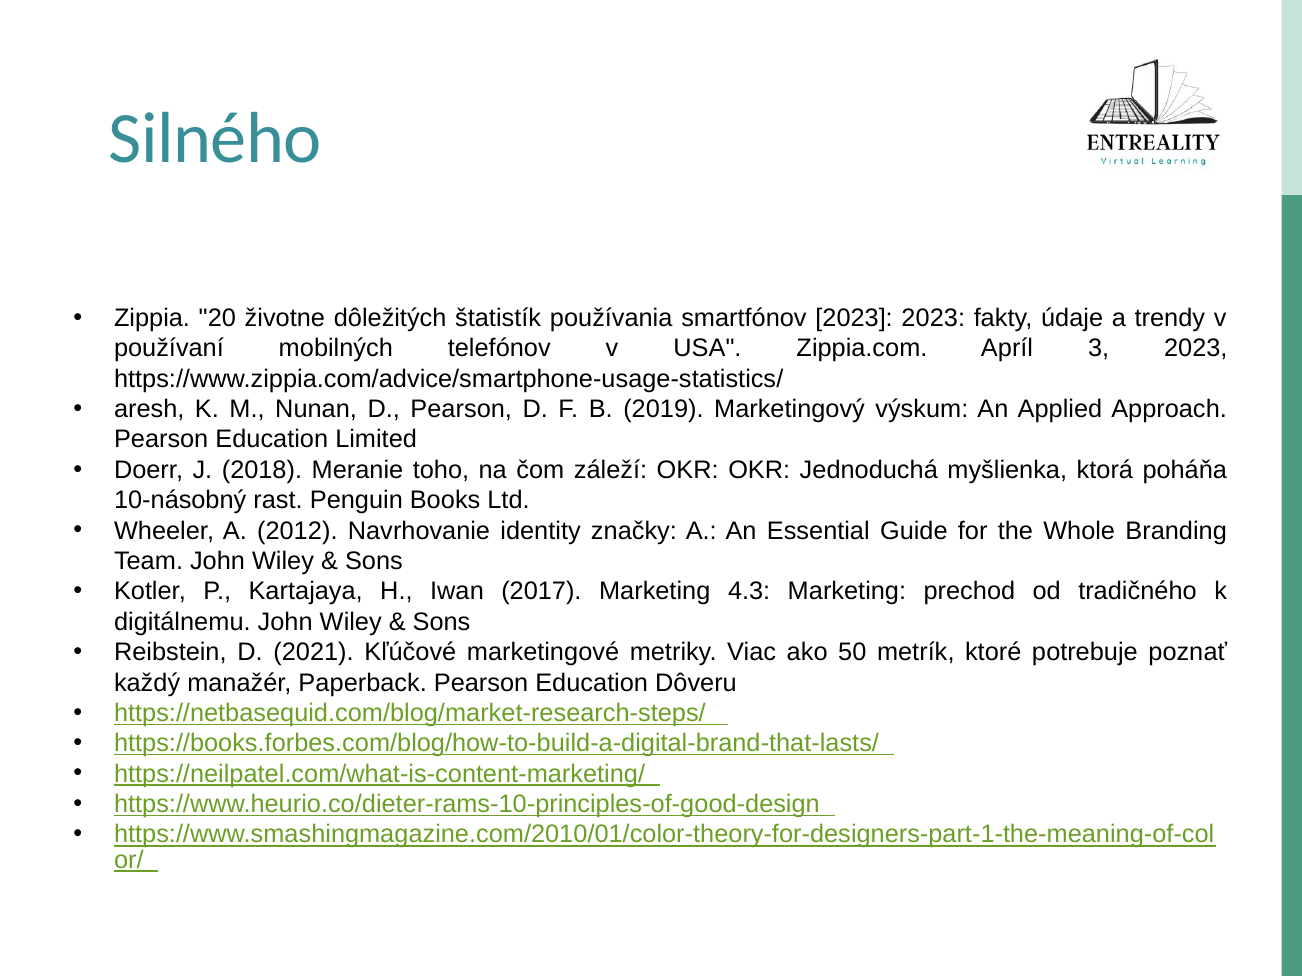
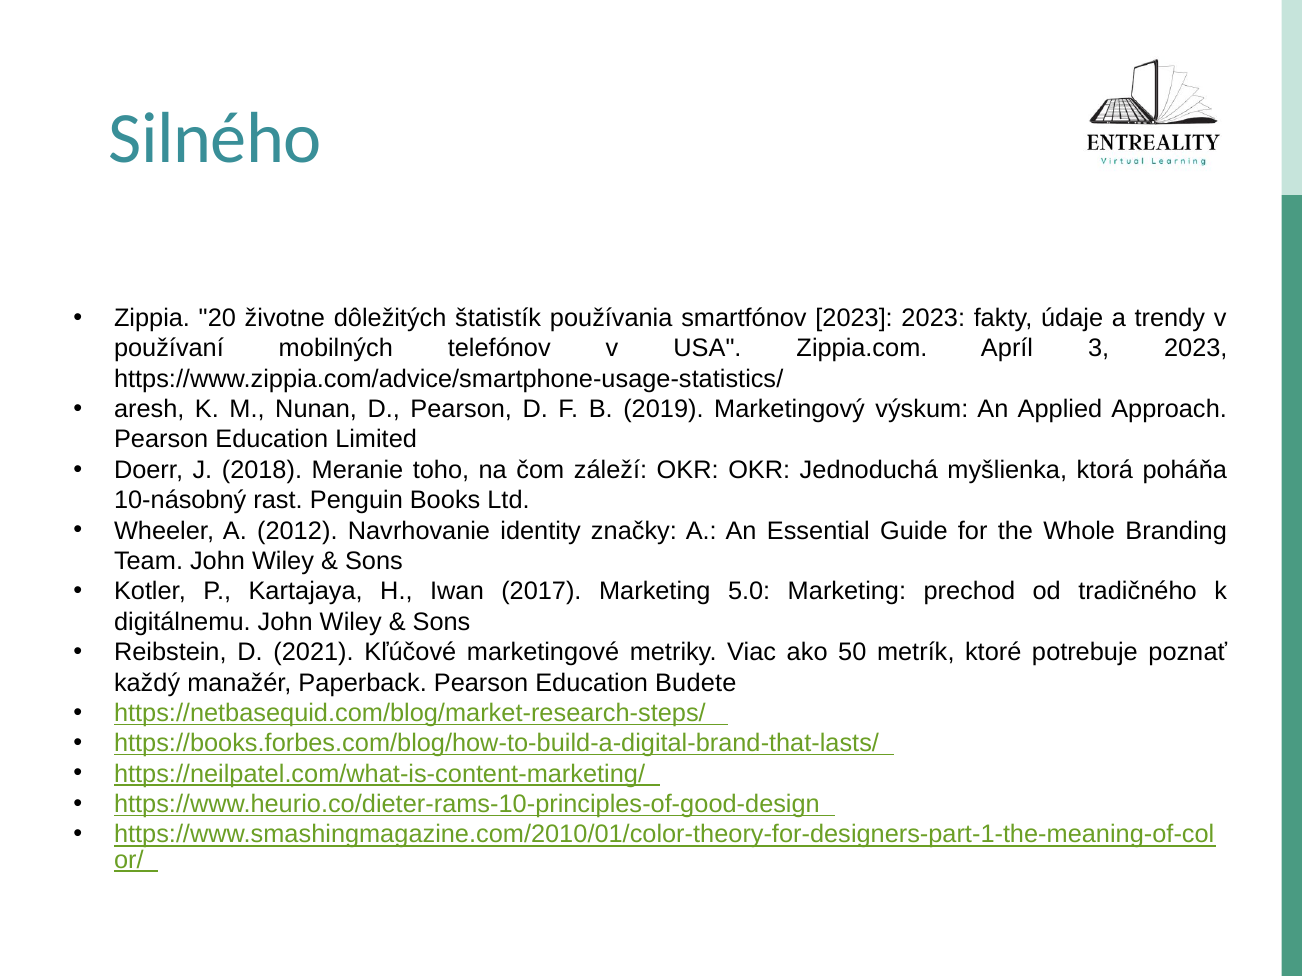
4.3: 4.3 -> 5.0
Dôveru: Dôveru -> Budete
